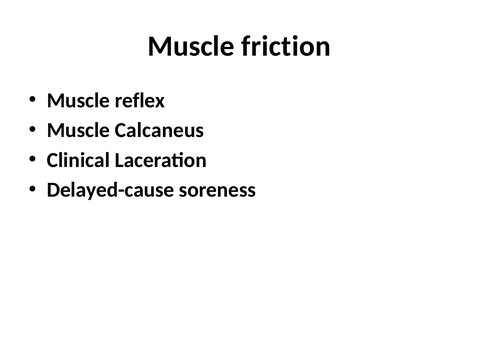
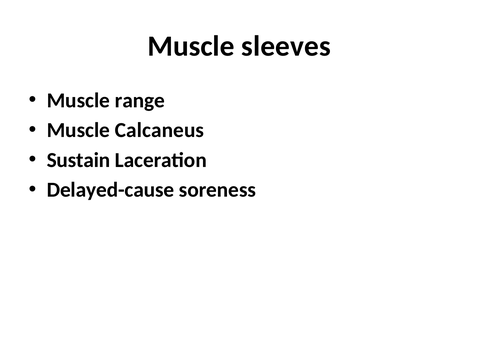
friction: friction -> sleeves
reflex: reflex -> range
Clinical: Clinical -> Sustain
